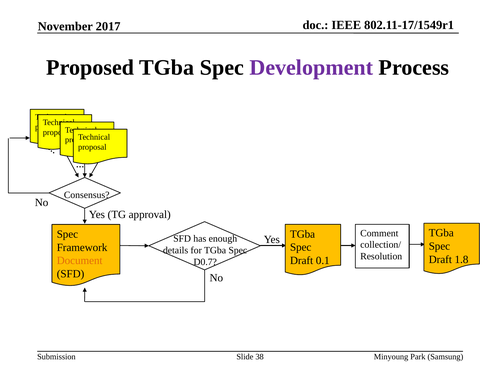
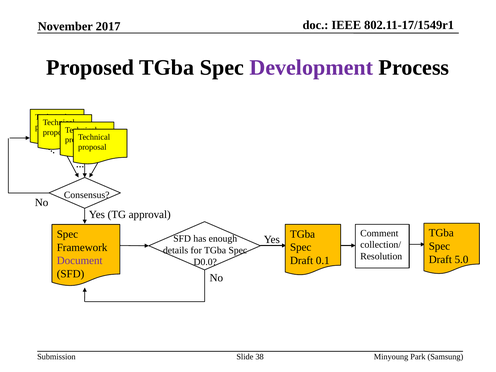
1.8: 1.8 -> 5.0
Document colour: orange -> purple
D0.7: D0.7 -> D0.0
